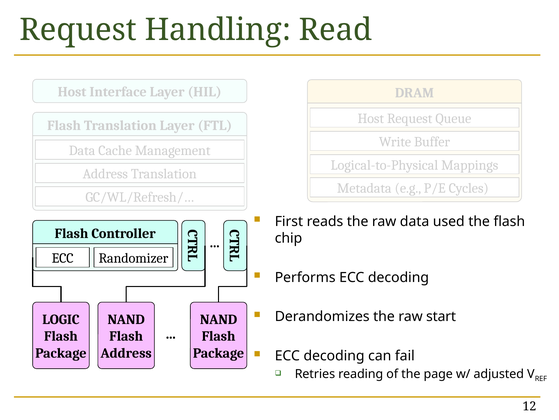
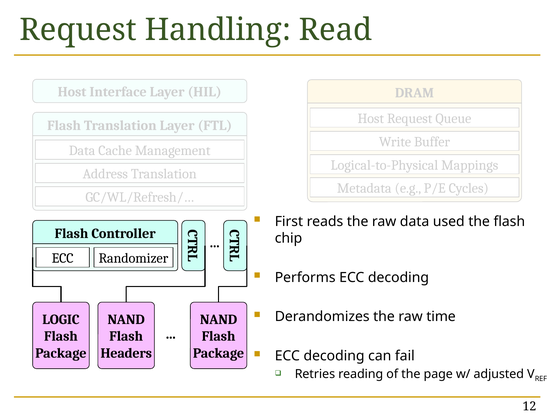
start: start -> time
Address at (126, 353): Address -> Headers
